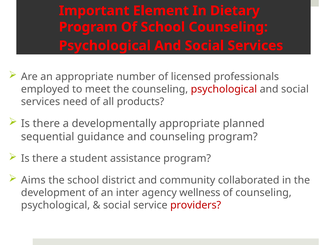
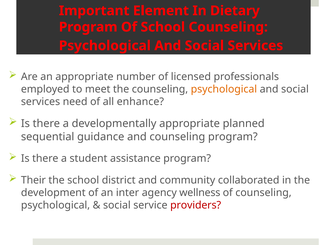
psychological at (224, 89) colour: red -> orange
products: products -> enhance
Aims: Aims -> Their
